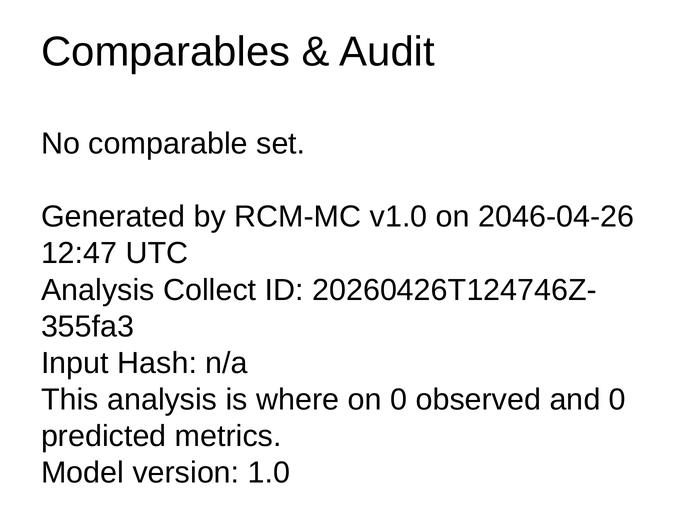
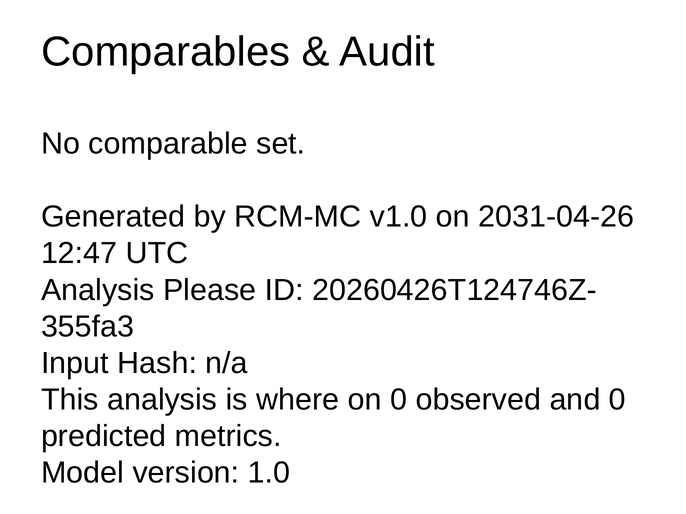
2046-04-26: 2046-04-26 -> 2031-04-26
Collect: Collect -> Please
